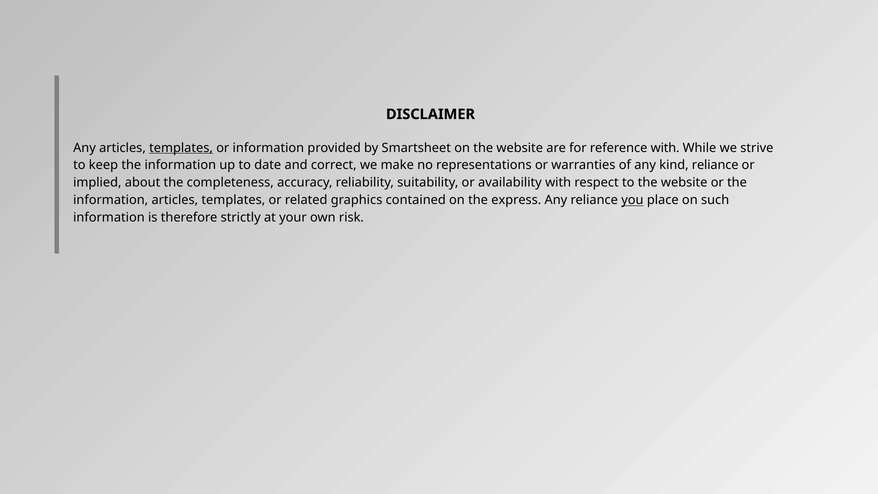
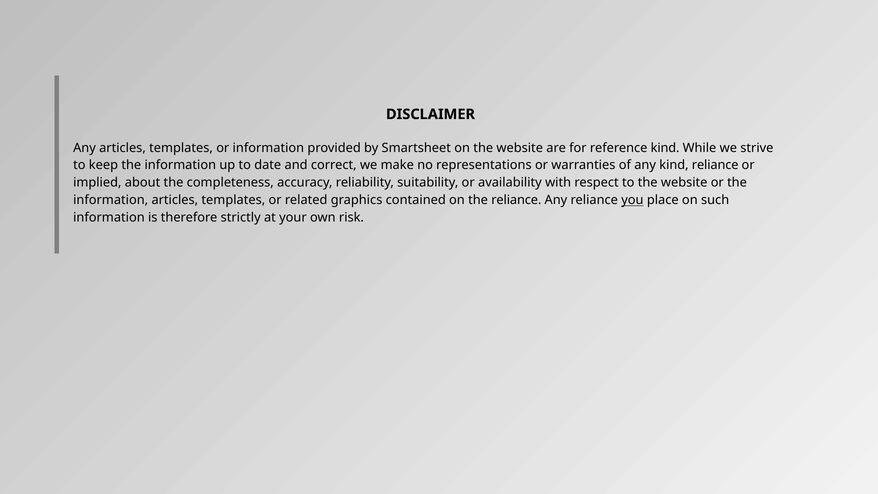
templates at (181, 148) underline: present -> none
reference with: with -> kind
the express: express -> reliance
